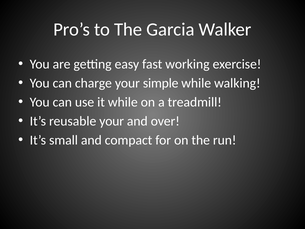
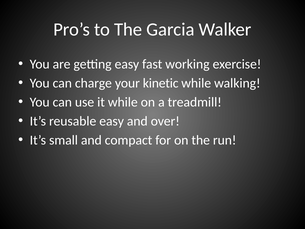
simple: simple -> kinetic
reusable your: your -> easy
